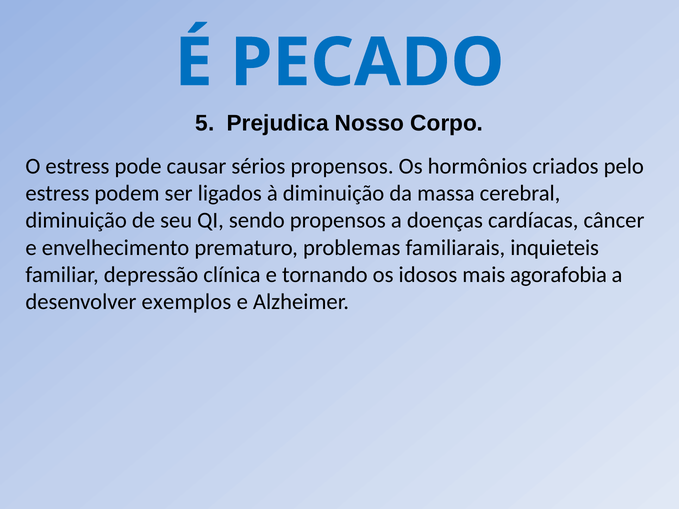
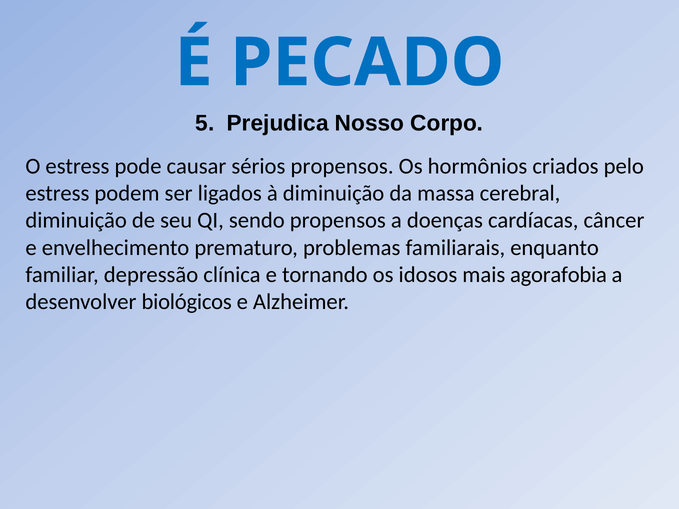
inquieteis: inquieteis -> enquanto
exemplos: exemplos -> biológicos
